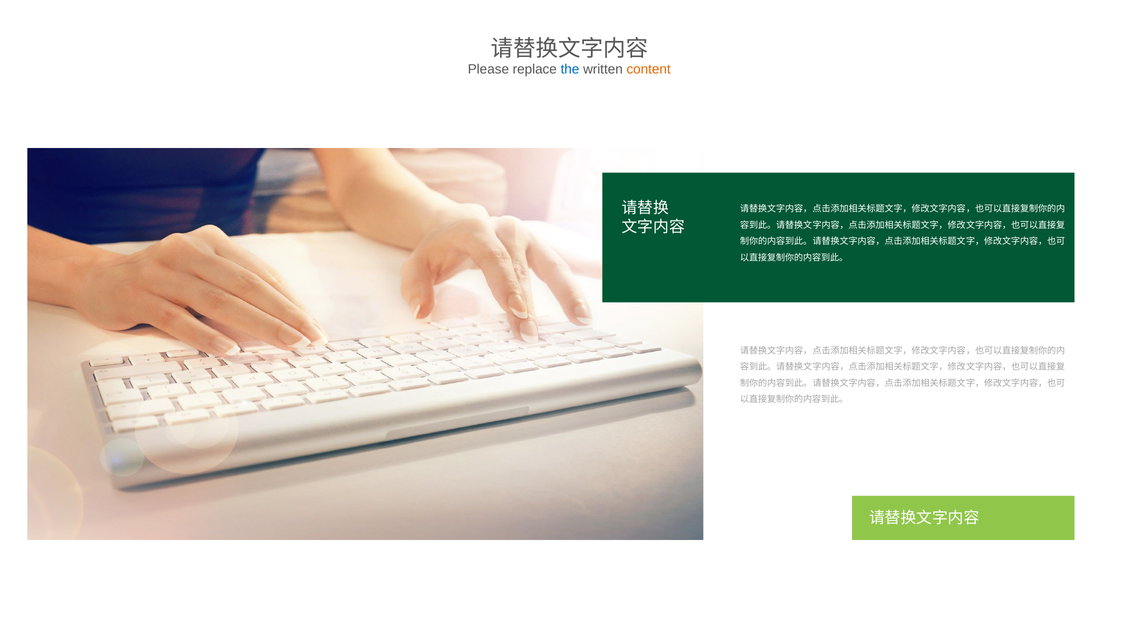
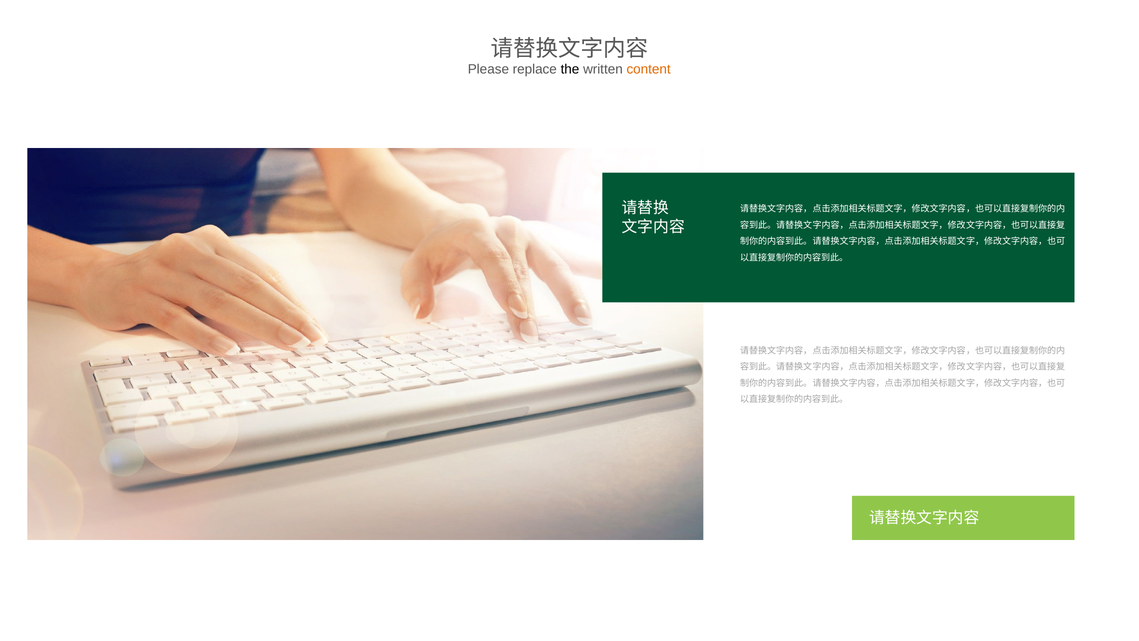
the colour: blue -> black
